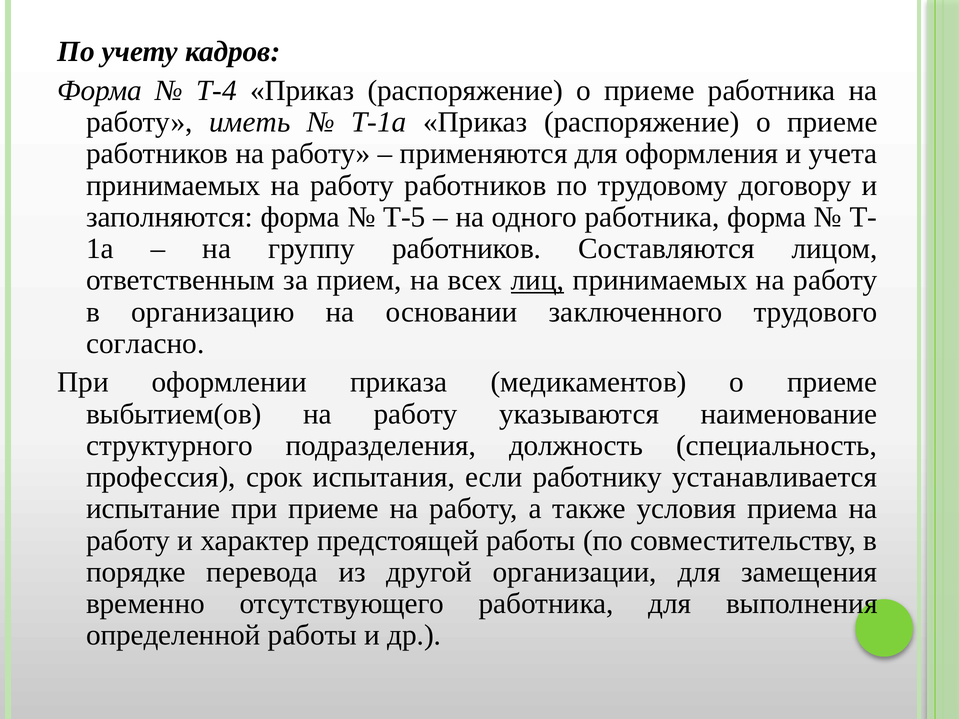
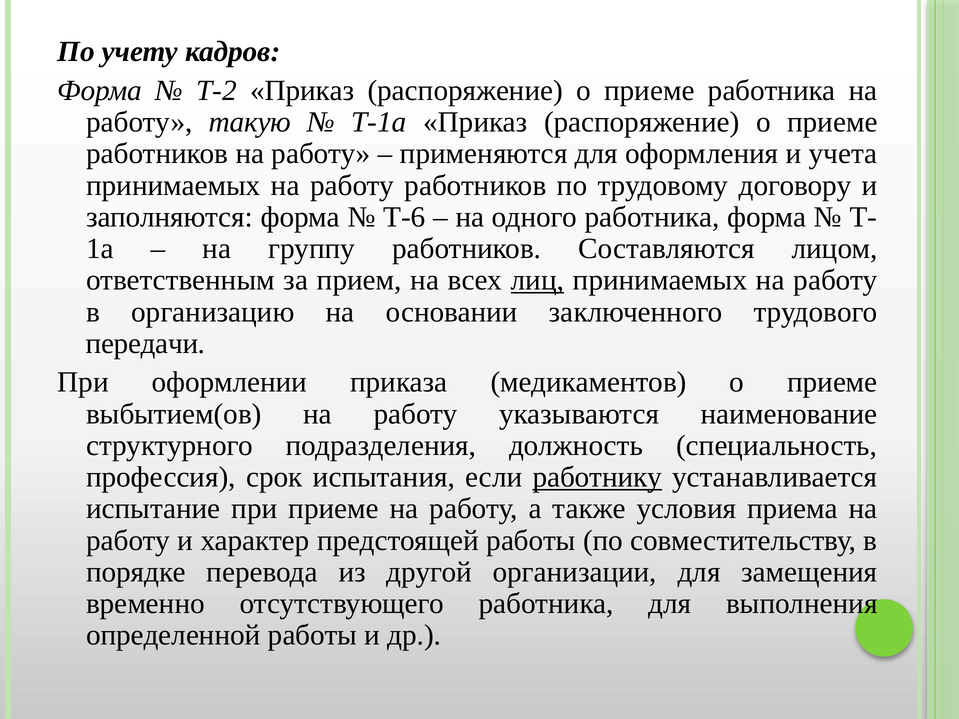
Т-4: Т-4 -> Т-2
иметь: иметь -> такую
Т-5: Т-5 -> Т-6
согласно: согласно -> передачи
работнику underline: none -> present
